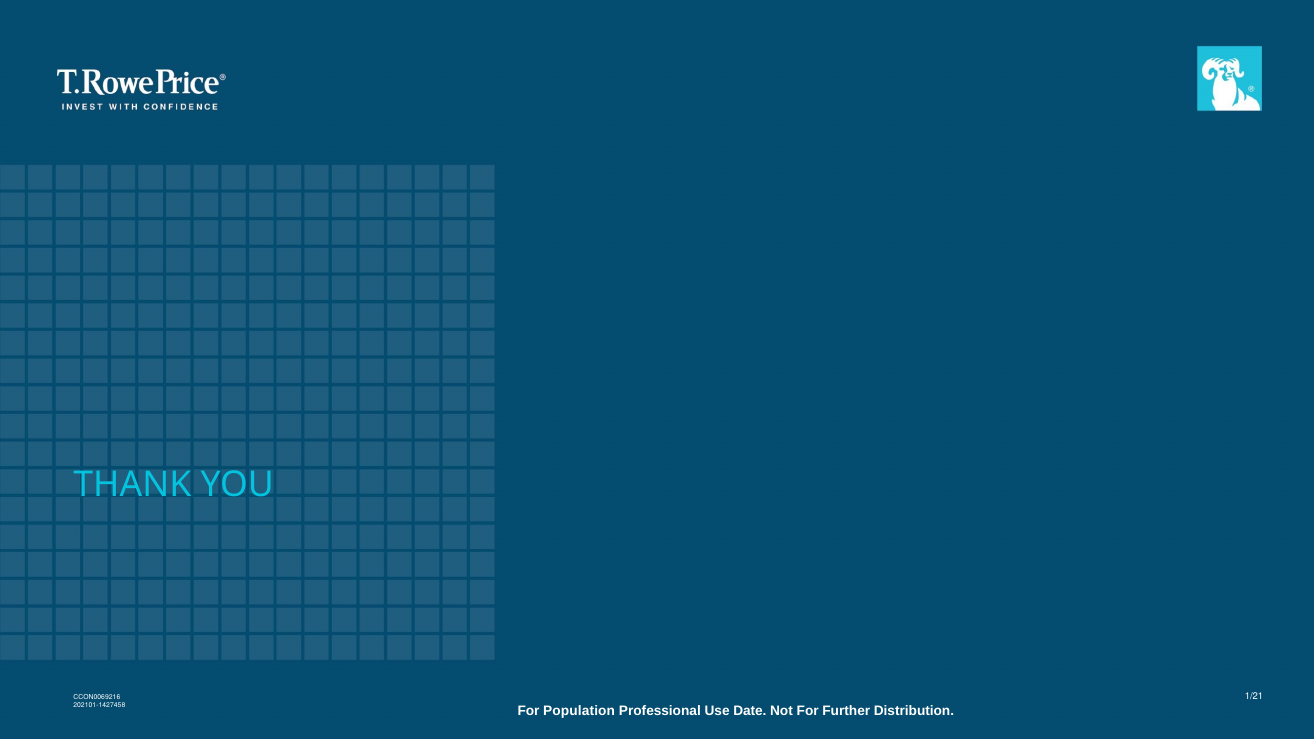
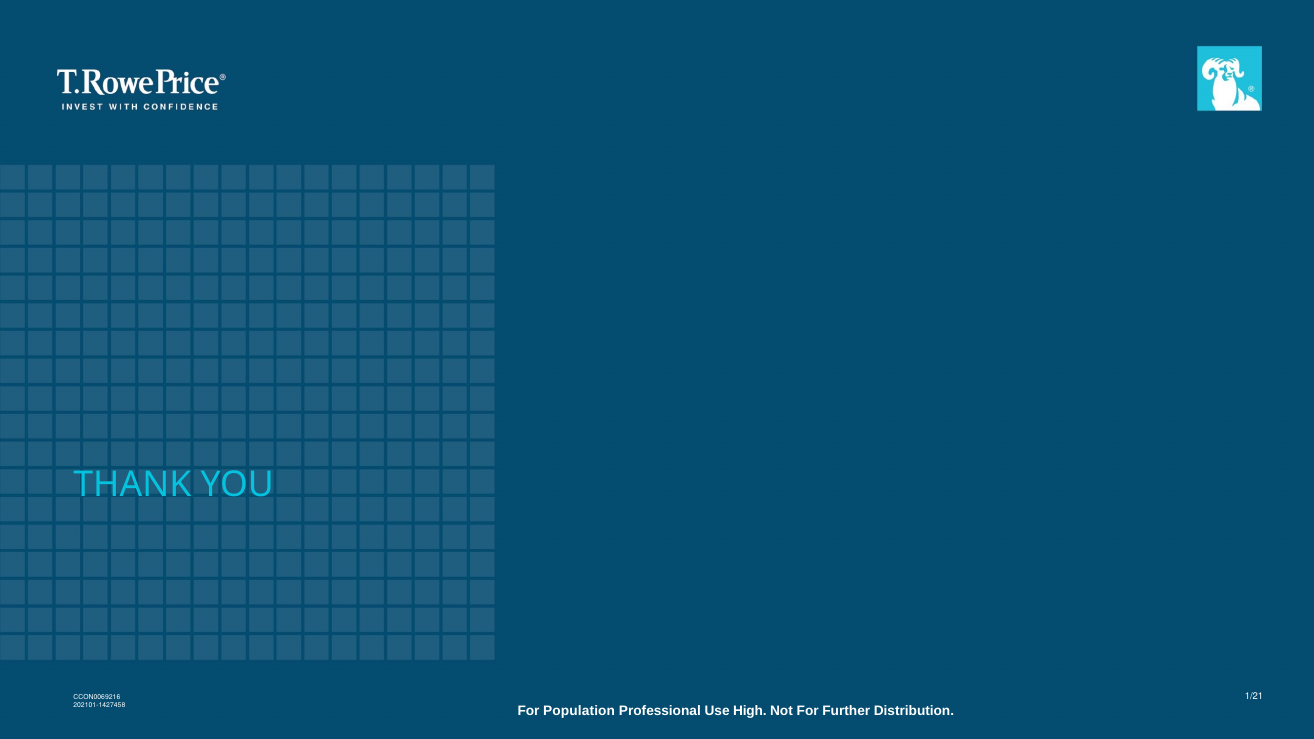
Date: Date -> High
